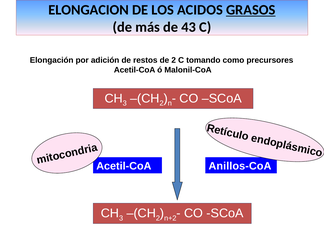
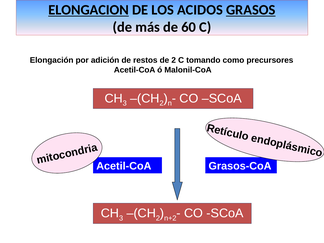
ELONGACION underline: none -> present
43: 43 -> 60
Anillos-CoA: Anillos-CoA -> Grasos-CoA
